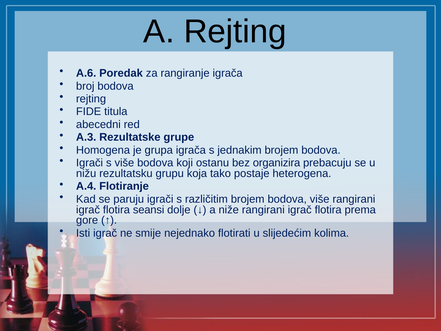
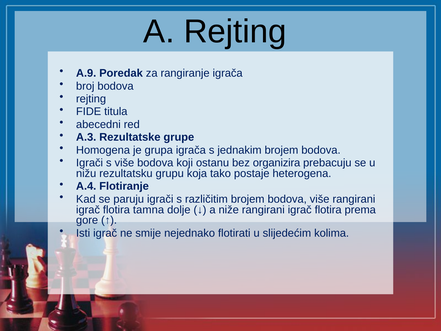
A.6: A.6 -> A.9
seansi: seansi -> tamna
